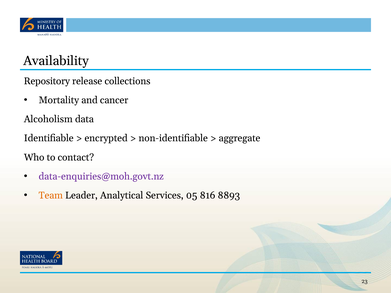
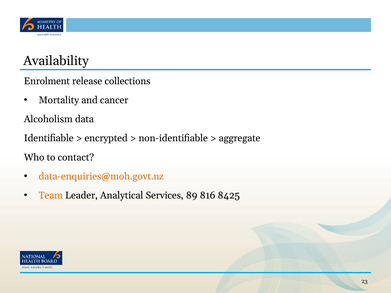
Repository: Repository -> Enrolment
data-enquiries@moh.govt.nz colour: purple -> orange
05: 05 -> 89
8893: 8893 -> 8425
